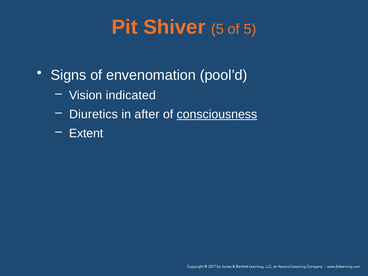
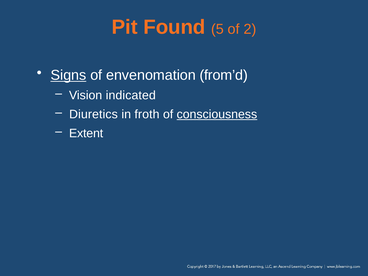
Shiver: Shiver -> Found
of 5: 5 -> 2
Signs underline: none -> present
pool’d: pool’d -> from’d
after: after -> froth
